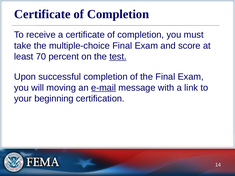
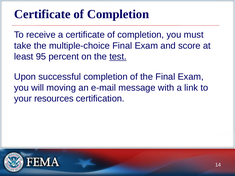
70: 70 -> 95
e-mail underline: present -> none
beginning: beginning -> resources
